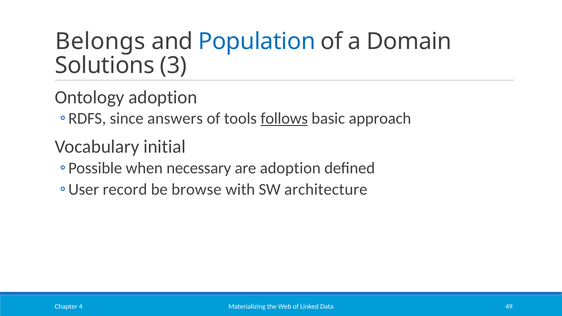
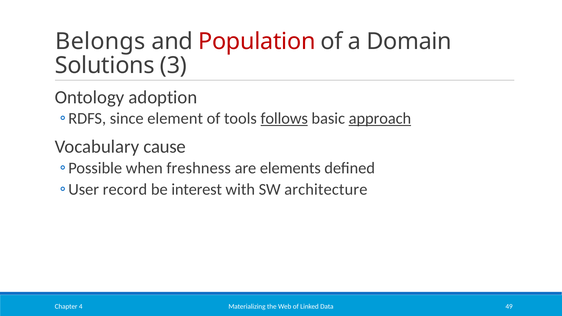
Population colour: blue -> red
answers: answers -> element
approach underline: none -> present
initial: initial -> cause
necessary: necessary -> freshness
are adoption: adoption -> elements
browse: browse -> interest
